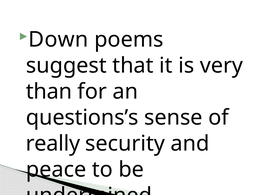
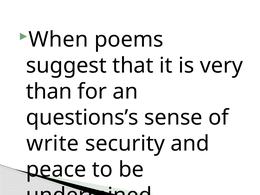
Down: Down -> When
really: really -> write
